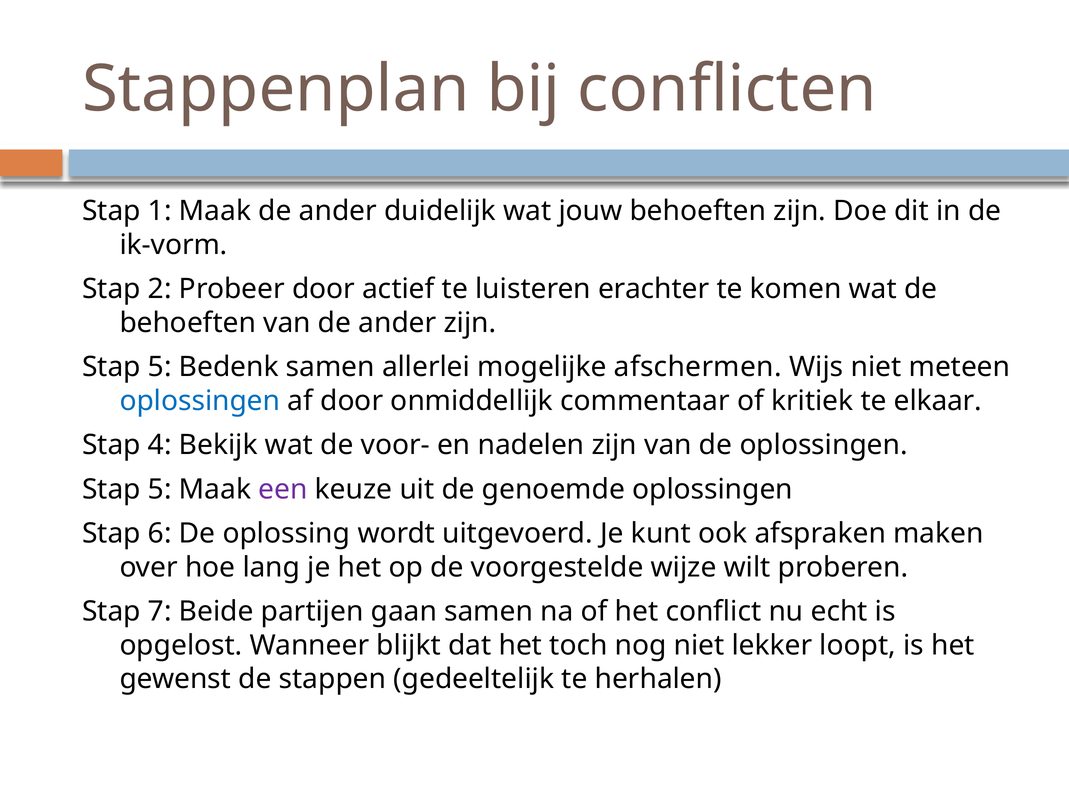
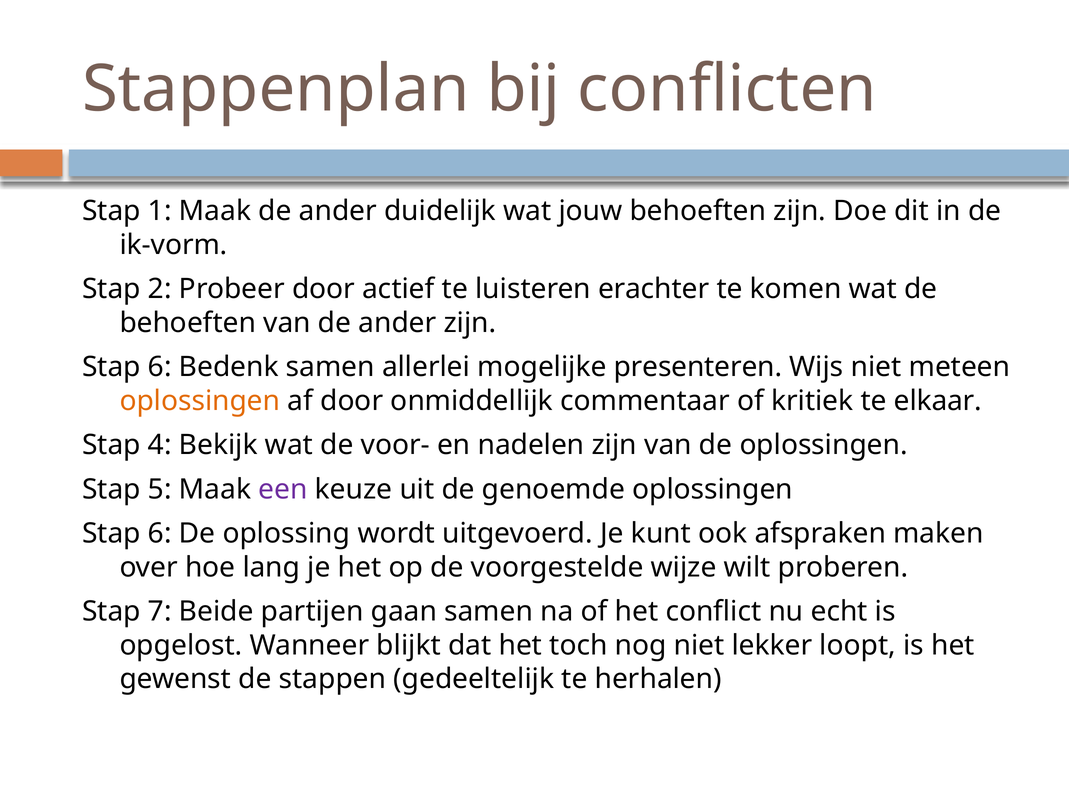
5 at (160, 367): 5 -> 6
afschermen: afschermen -> presenteren
oplossingen at (200, 401) colour: blue -> orange
